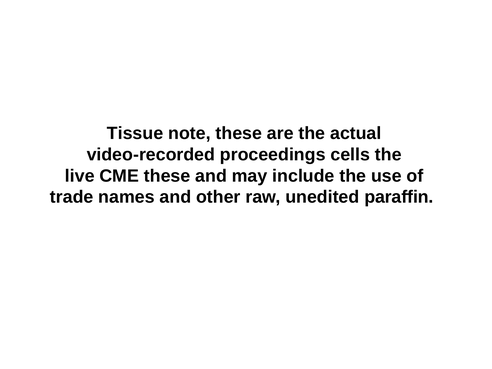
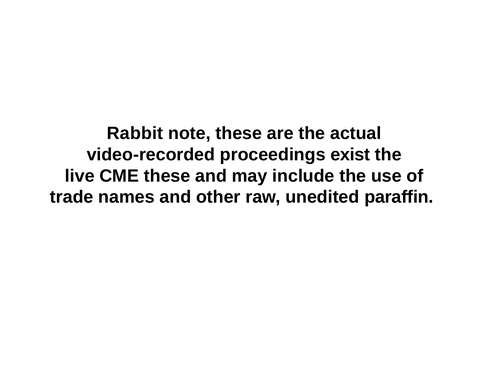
Tissue: Tissue -> Rabbit
cells: cells -> exist
